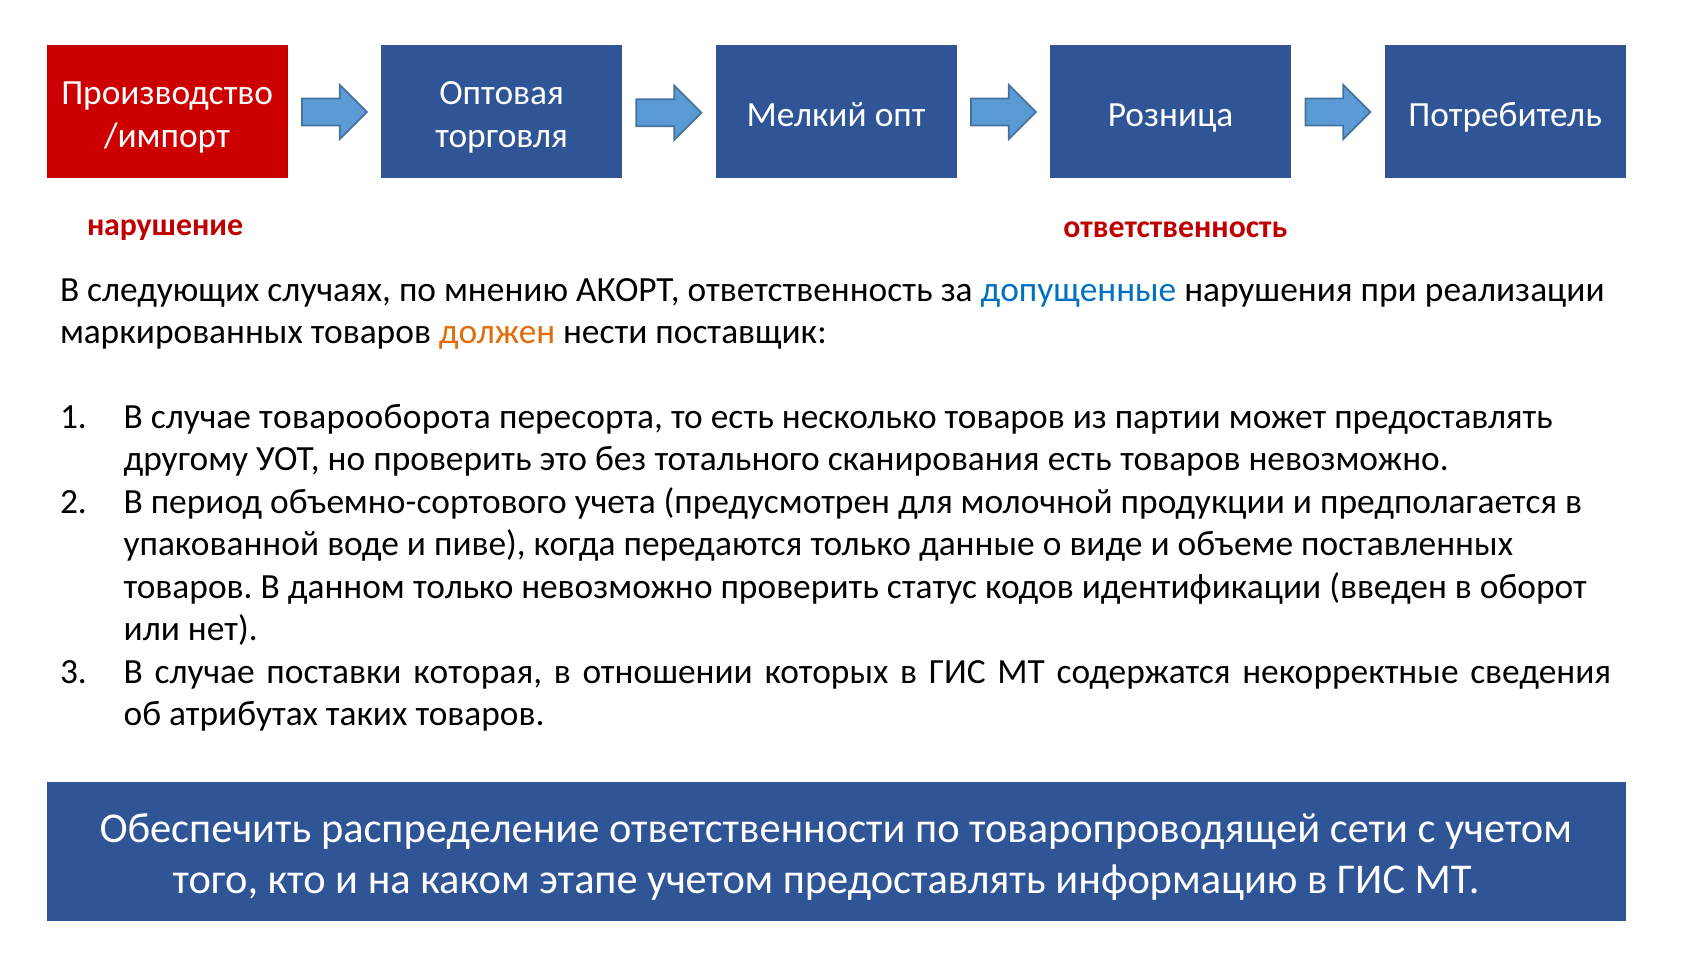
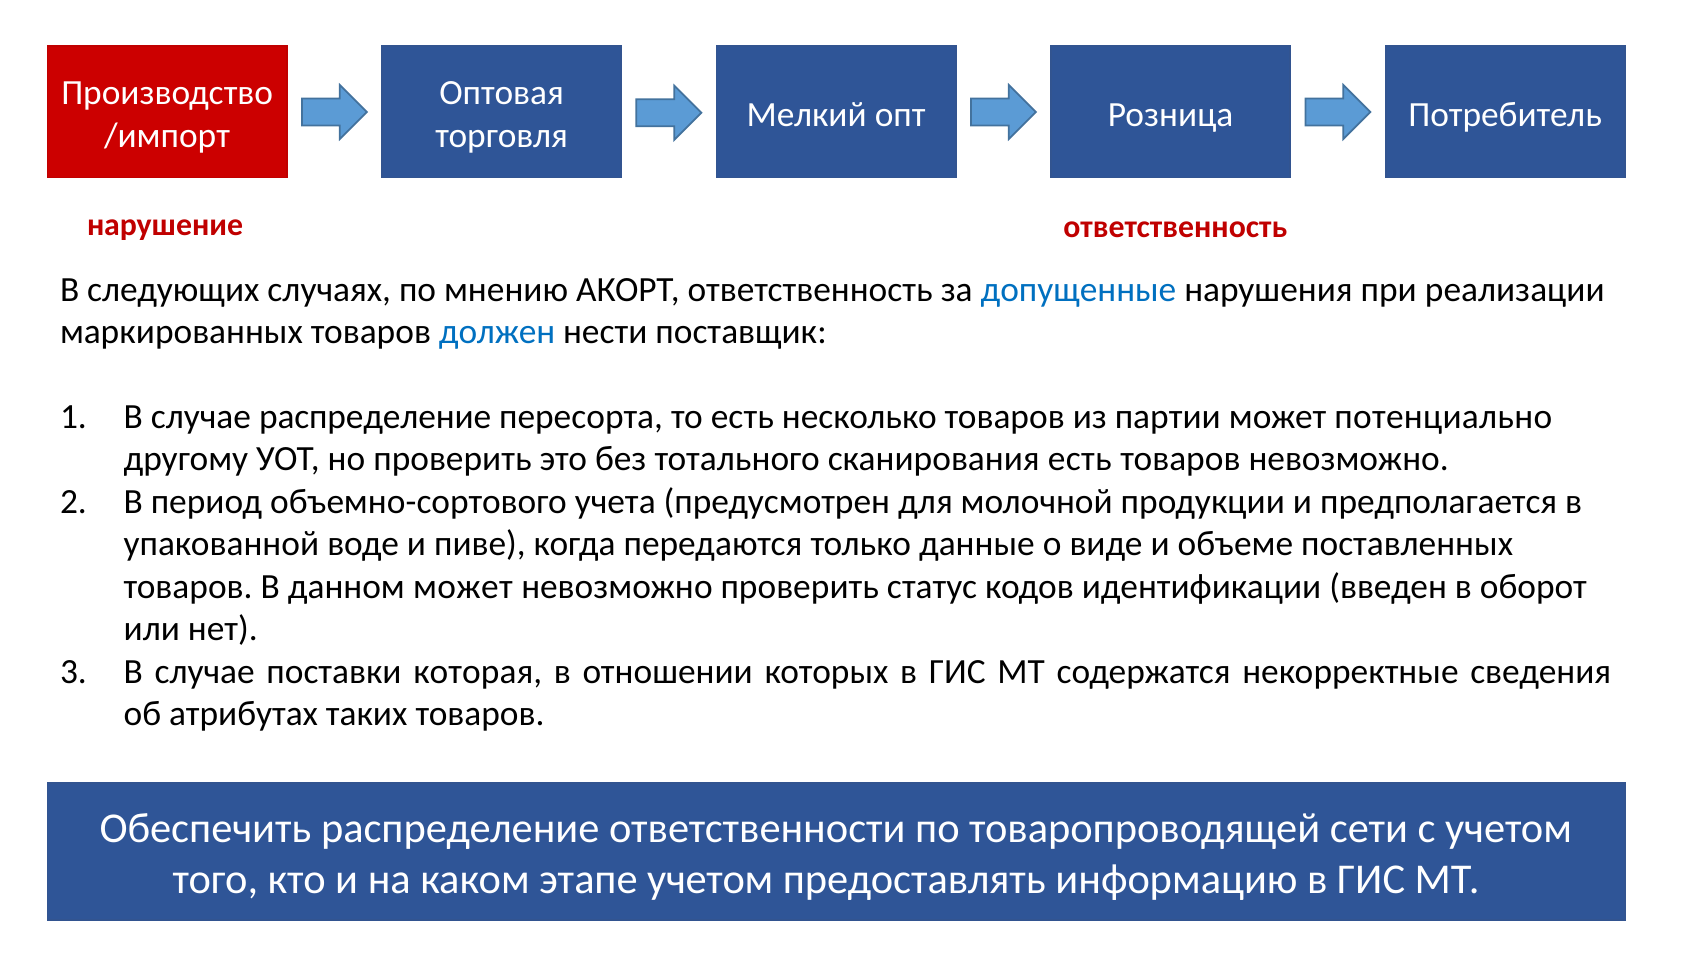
должен colour: orange -> blue
случае товарооборота: товарооборота -> распределение
может предоставлять: предоставлять -> потенциально
данном только: только -> может
